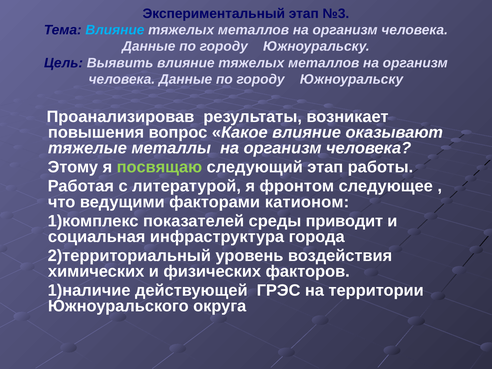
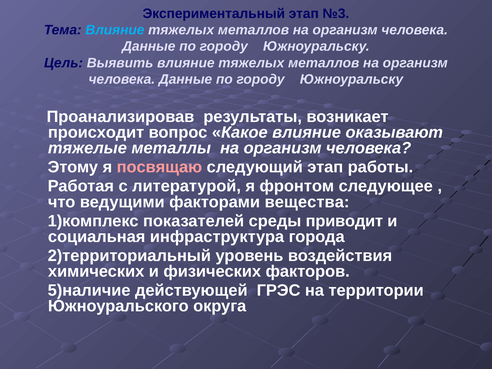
повышения: повышения -> происходит
посвящаю colour: light green -> pink
катионом: катионом -> вещества
1)наличие: 1)наличие -> 5)наличие
